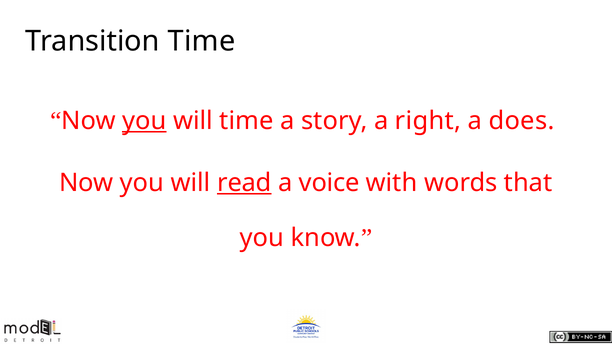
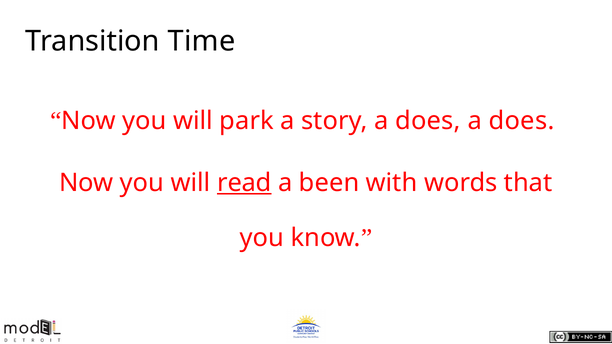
you at (144, 121) underline: present -> none
will time: time -> park
story a right: right -> does
voice: voice -> been
